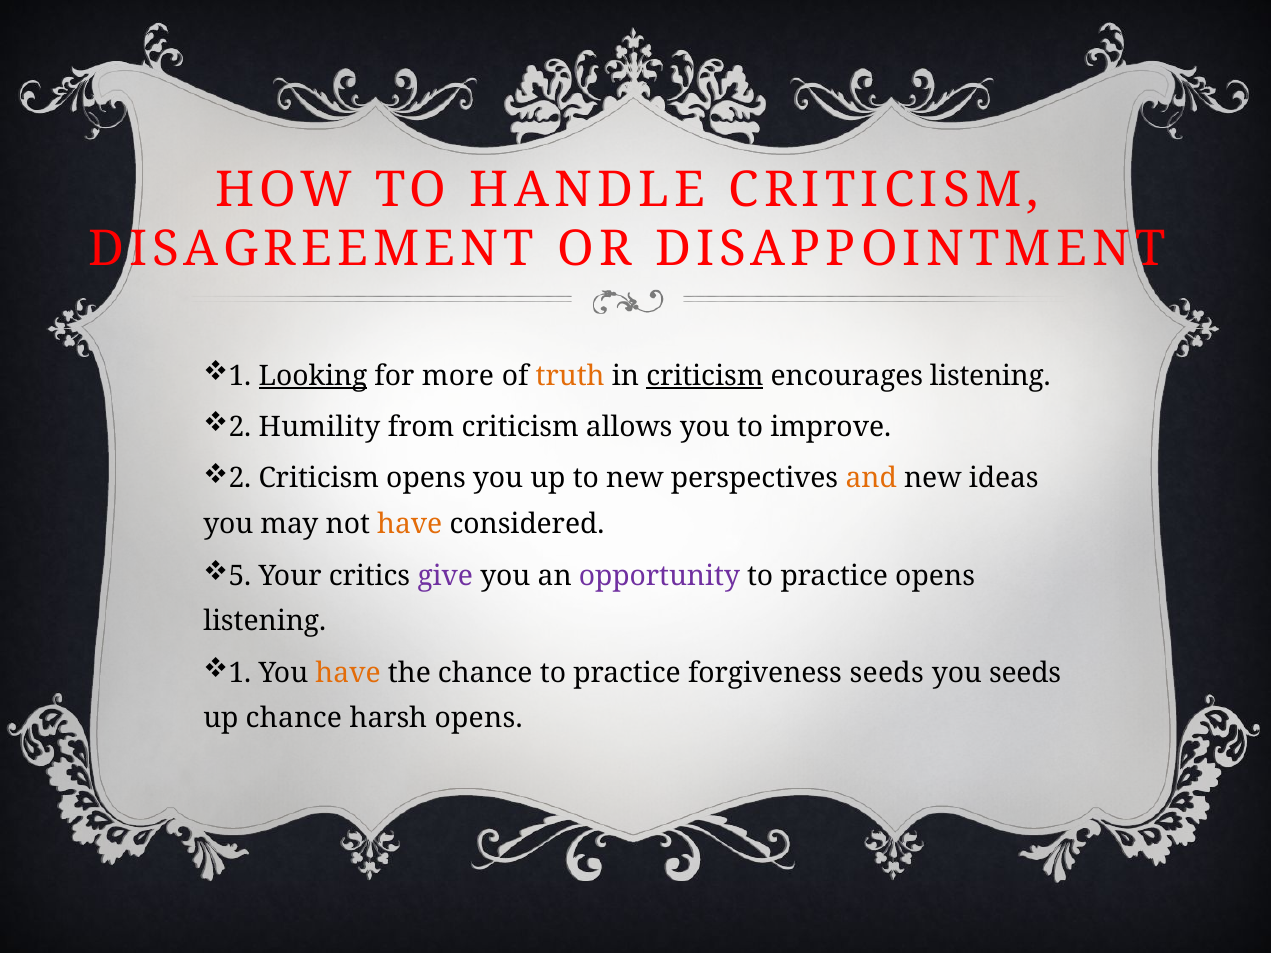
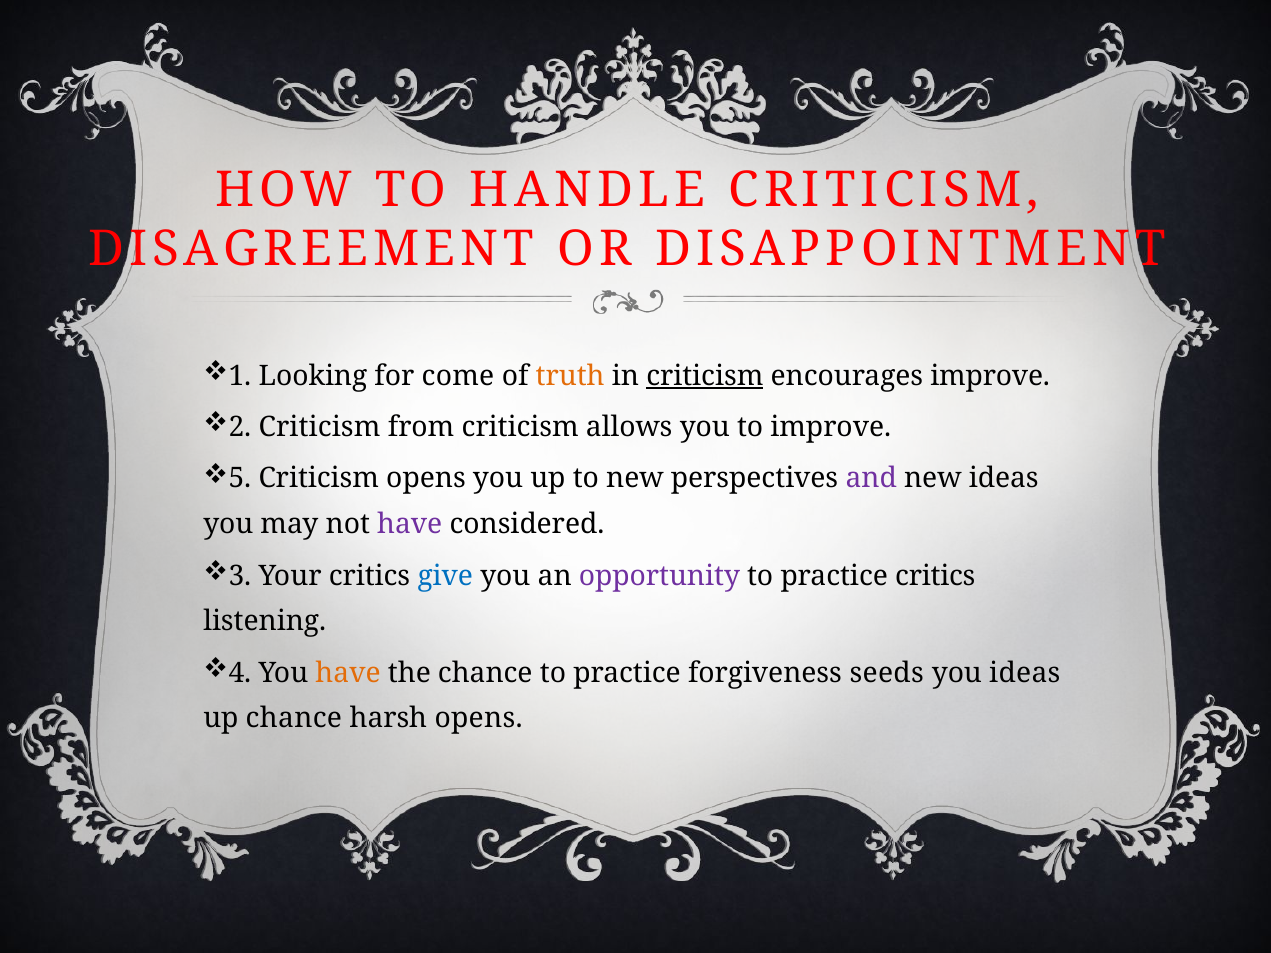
Looking underline: present -> none
more: more -> come
encourages listening: listening -> improve
2 Humility: Humility -> Criticism
2 at (240, 479): 2 -> 5
and colour: orange -> purple
have at (410, 524) colour: orange -> purple
5: 5 -> 3
give colour: purple -> blue
practice opens: opens -> critics
1 at (240, 673): 1 -> 4
you seeds: seeds -> ideas
